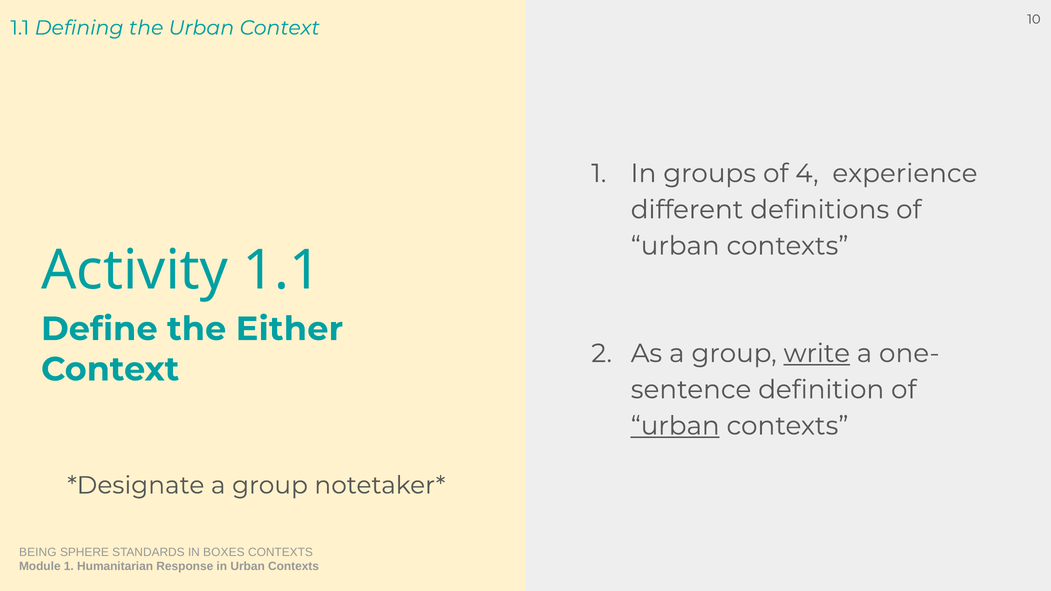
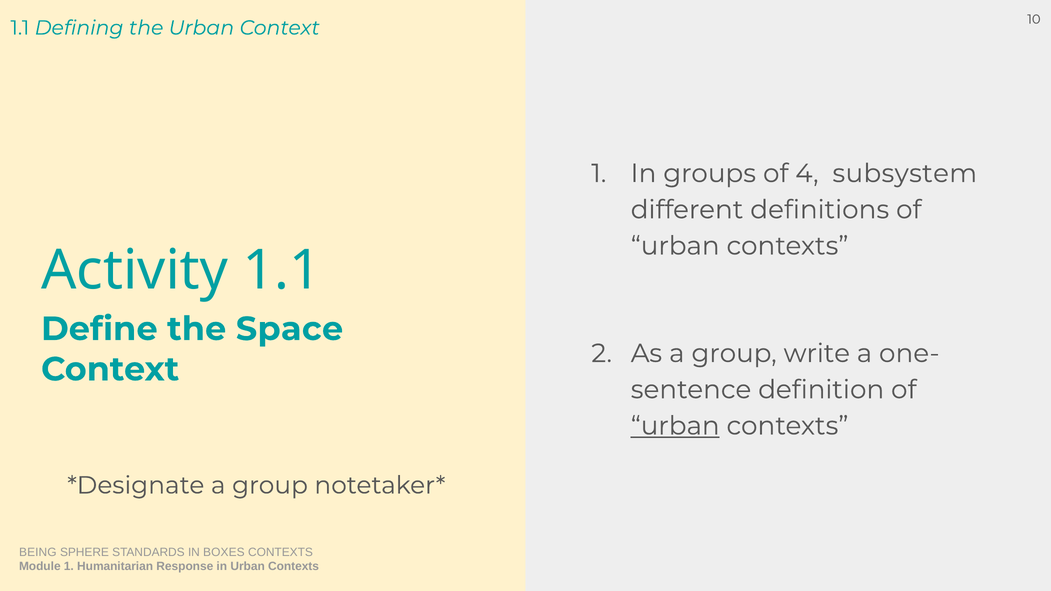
experience: experience -> subsystem
Either: Either -> Space
write underline: present -> none
